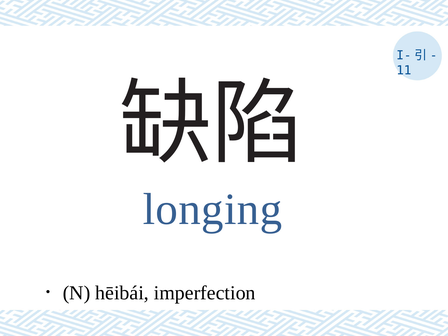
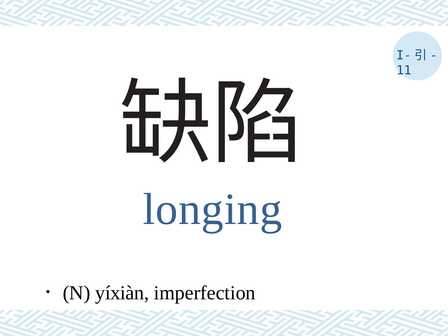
hēibái: hēibái -> yíxiàn
